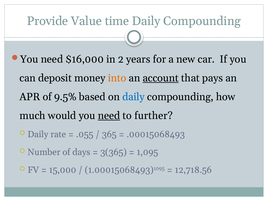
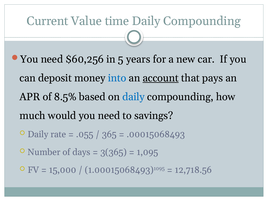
Provide: Provide -> Current
$16,000: $16,000 -> $60,256
2: 2 -> 5
into colour: orange -> blue
9.5%: 9.5% -> 8.5%
need at (109, 116) underline: present -> none
further: further -> savings
